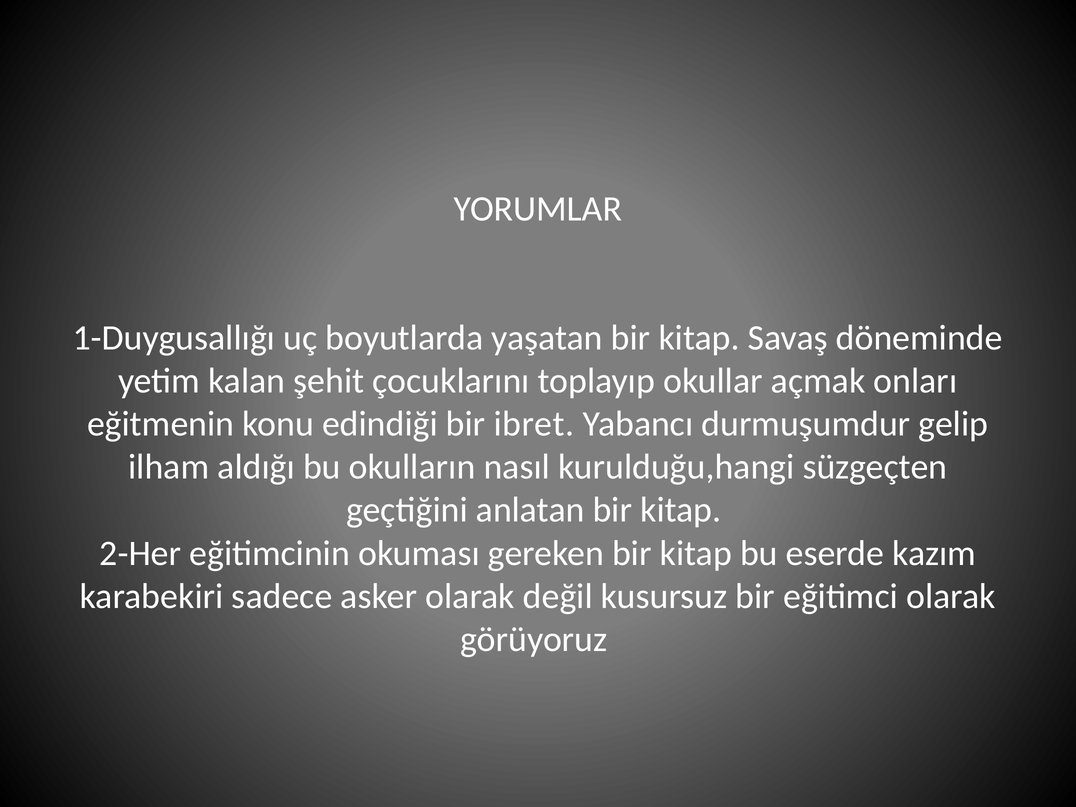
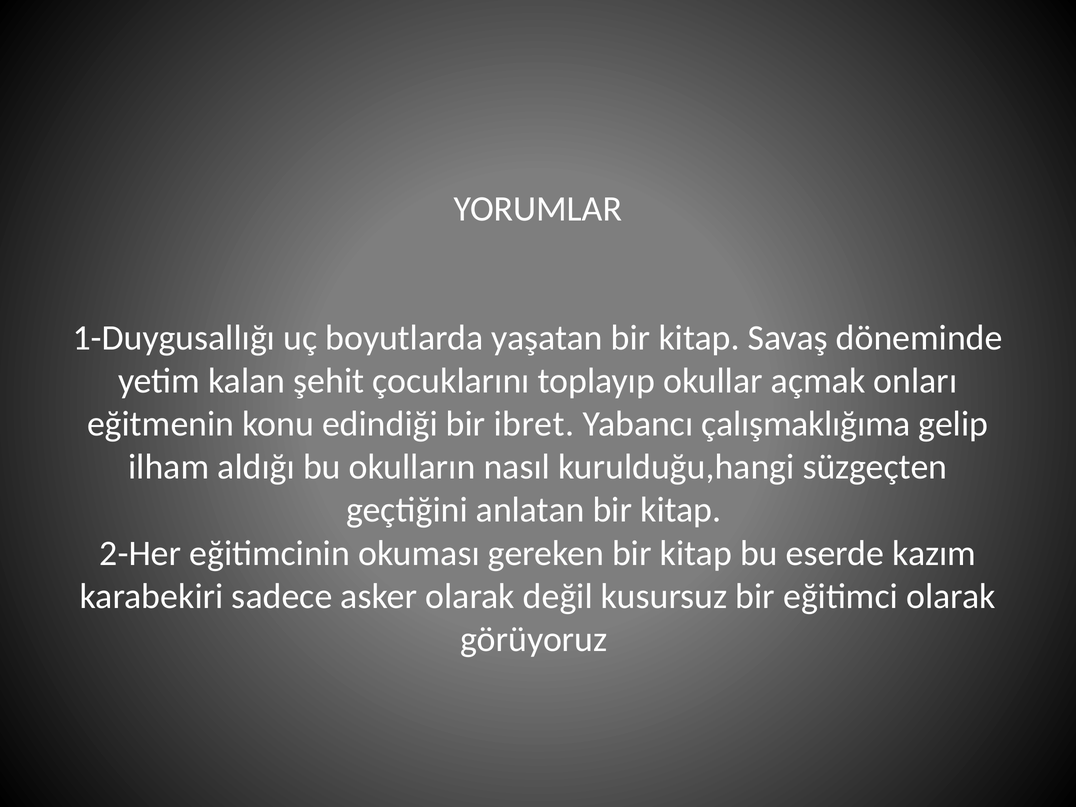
durmuşumdur: durmuşumdur -> çalışmaklığıma
